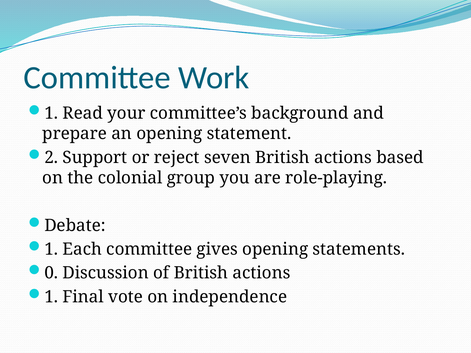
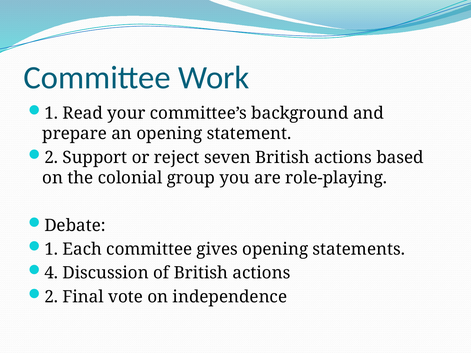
0: 0 -> 4
1 at (51, 297): 1 -> 2
